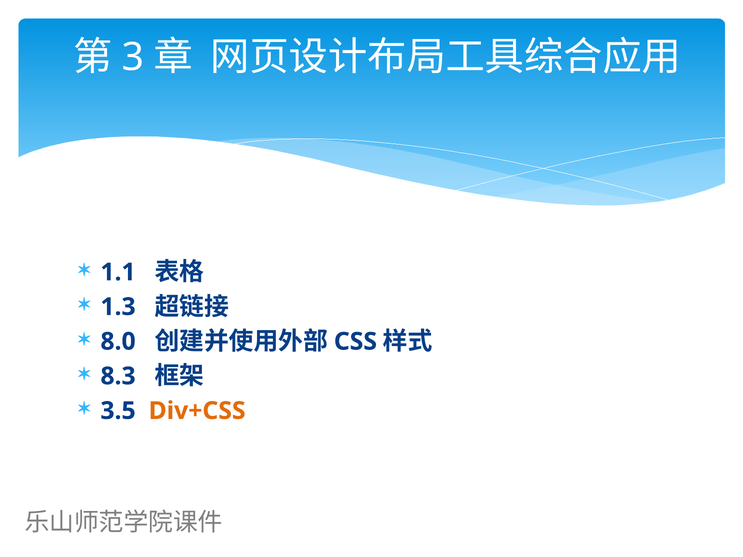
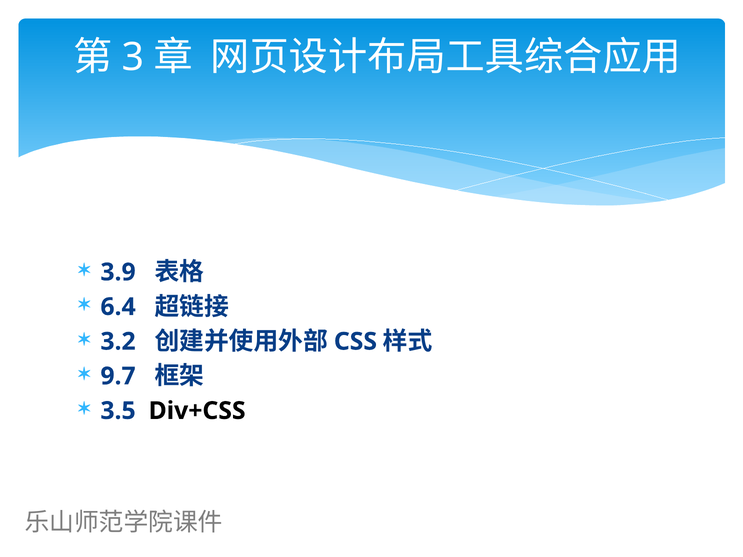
1.1: 1.1 -> 3.9
1.3: 1.3 -> 6.4
8.0: 8.0 -> 3.2
8.3: 8.3 -> 9.7
Div+CSS colour: orange -> black
